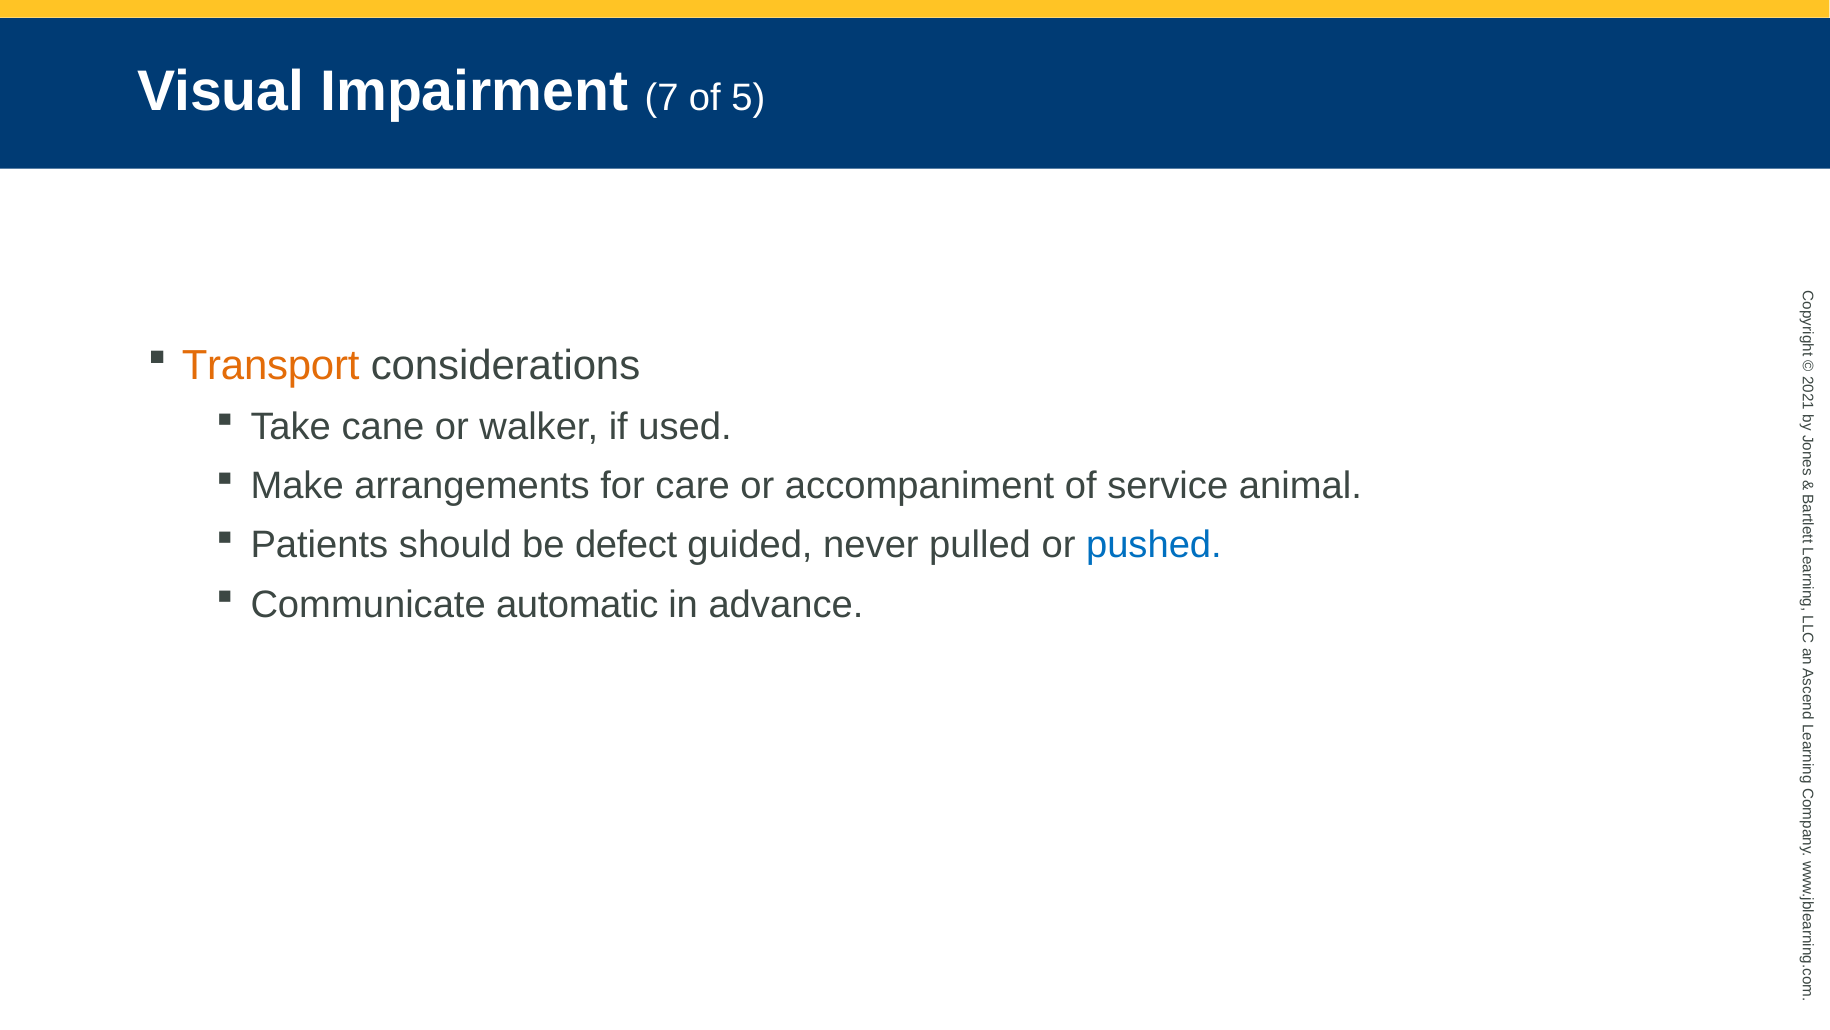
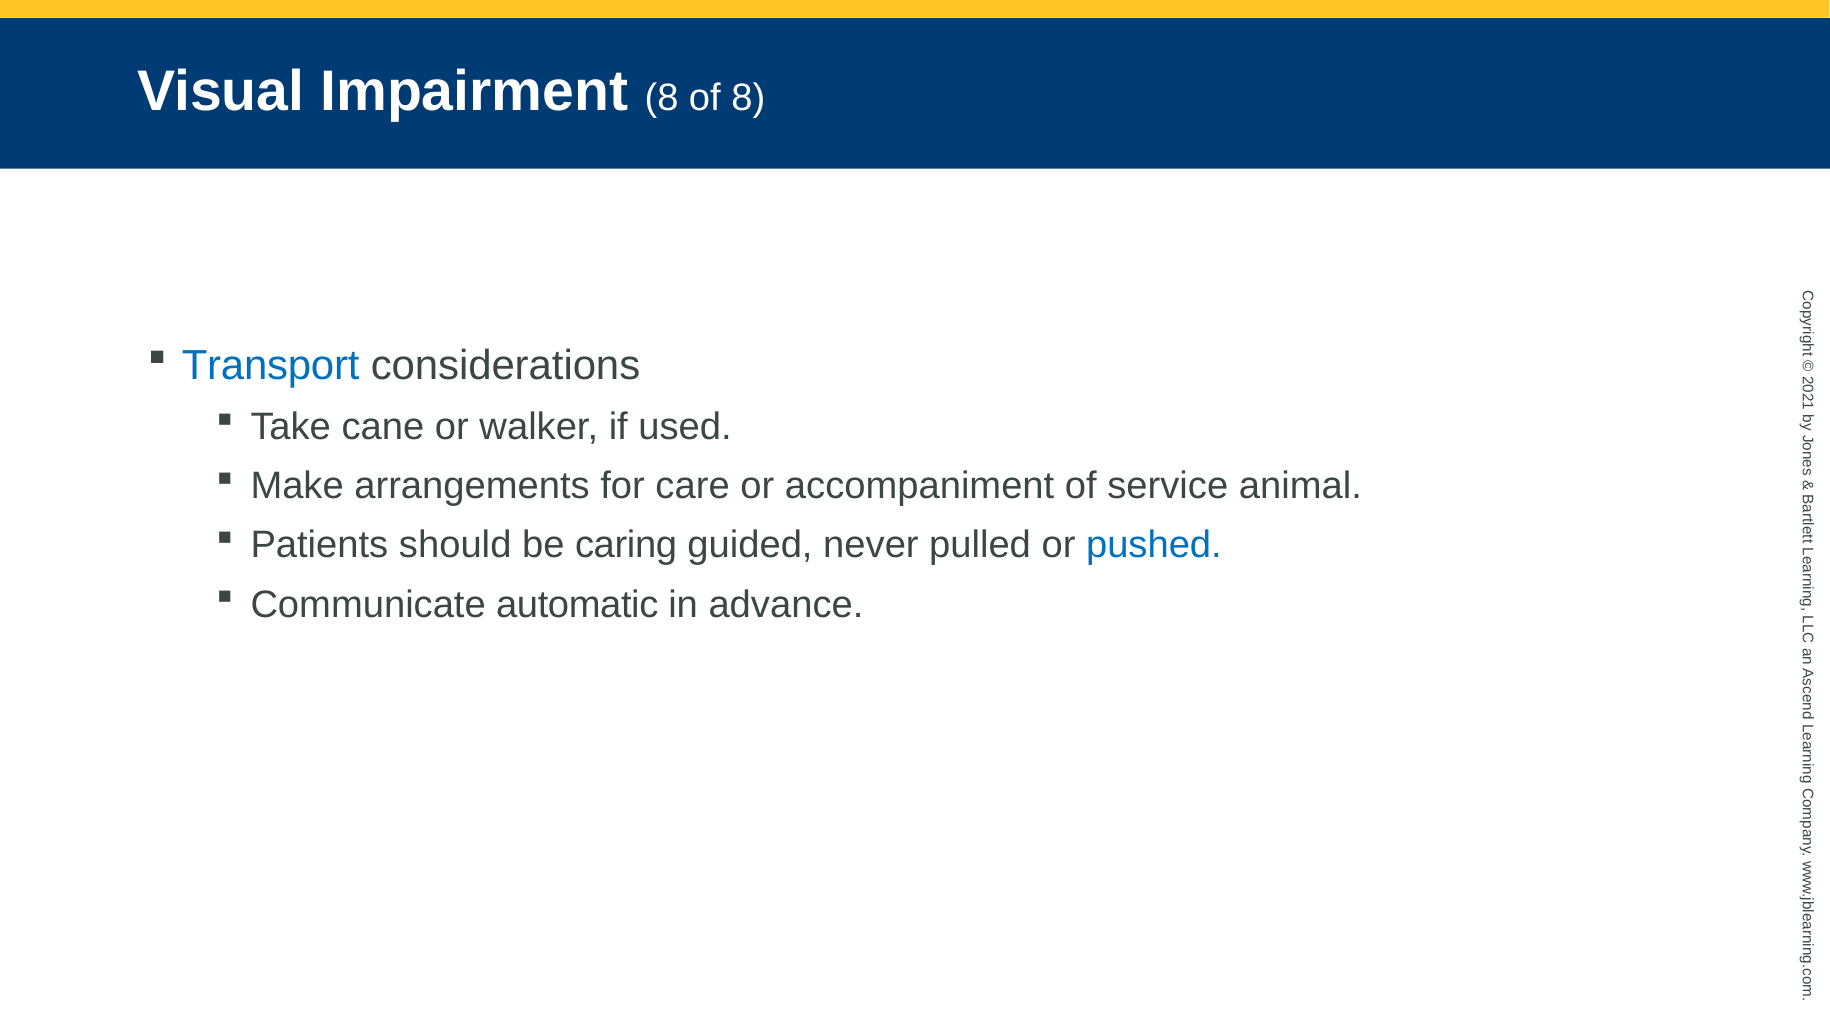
Impairment 7: 7 -> 8
of 5: 5 -> 8
Transport colour: orange -> blue
defect: defect -> caring
